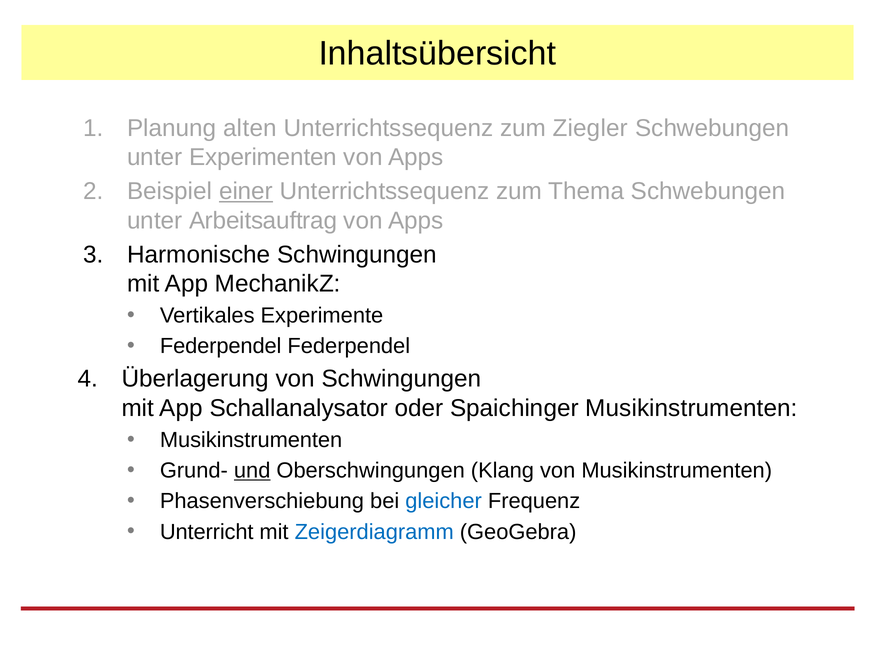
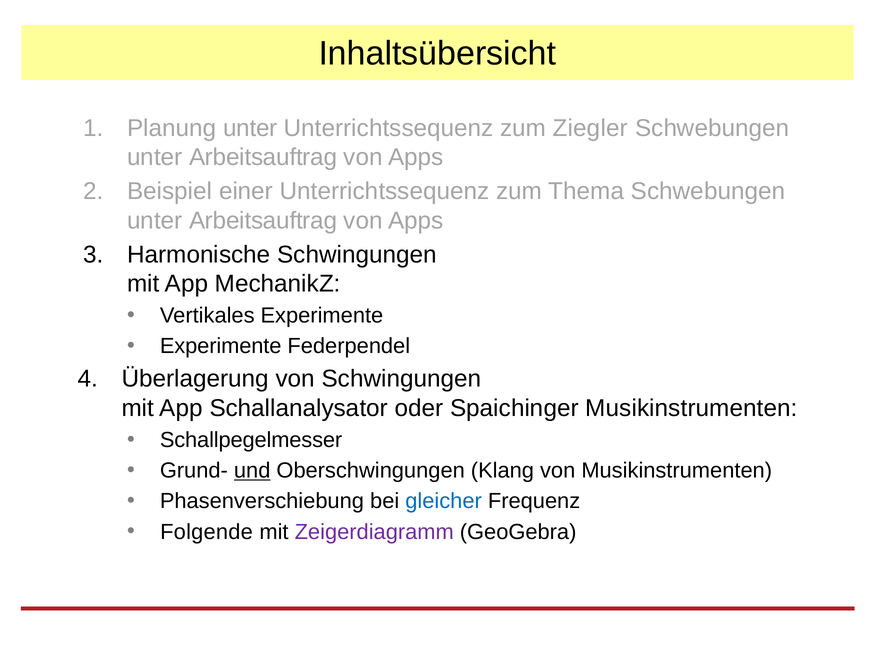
Planung alten: alten -> unter
Experimenten at (263, 157): Experimenten -> Arbeitsauftrag
einer underline: present -> none
Federpendel at (221, 346): Federpendel -> Experimente
Musikinstrumenten at (251, 440): Musikinstrumenten -> Schallpegelmesser
Unterricht: Unterricht -> Folgende
Zeigerdiagramm colour: blue -> purple
